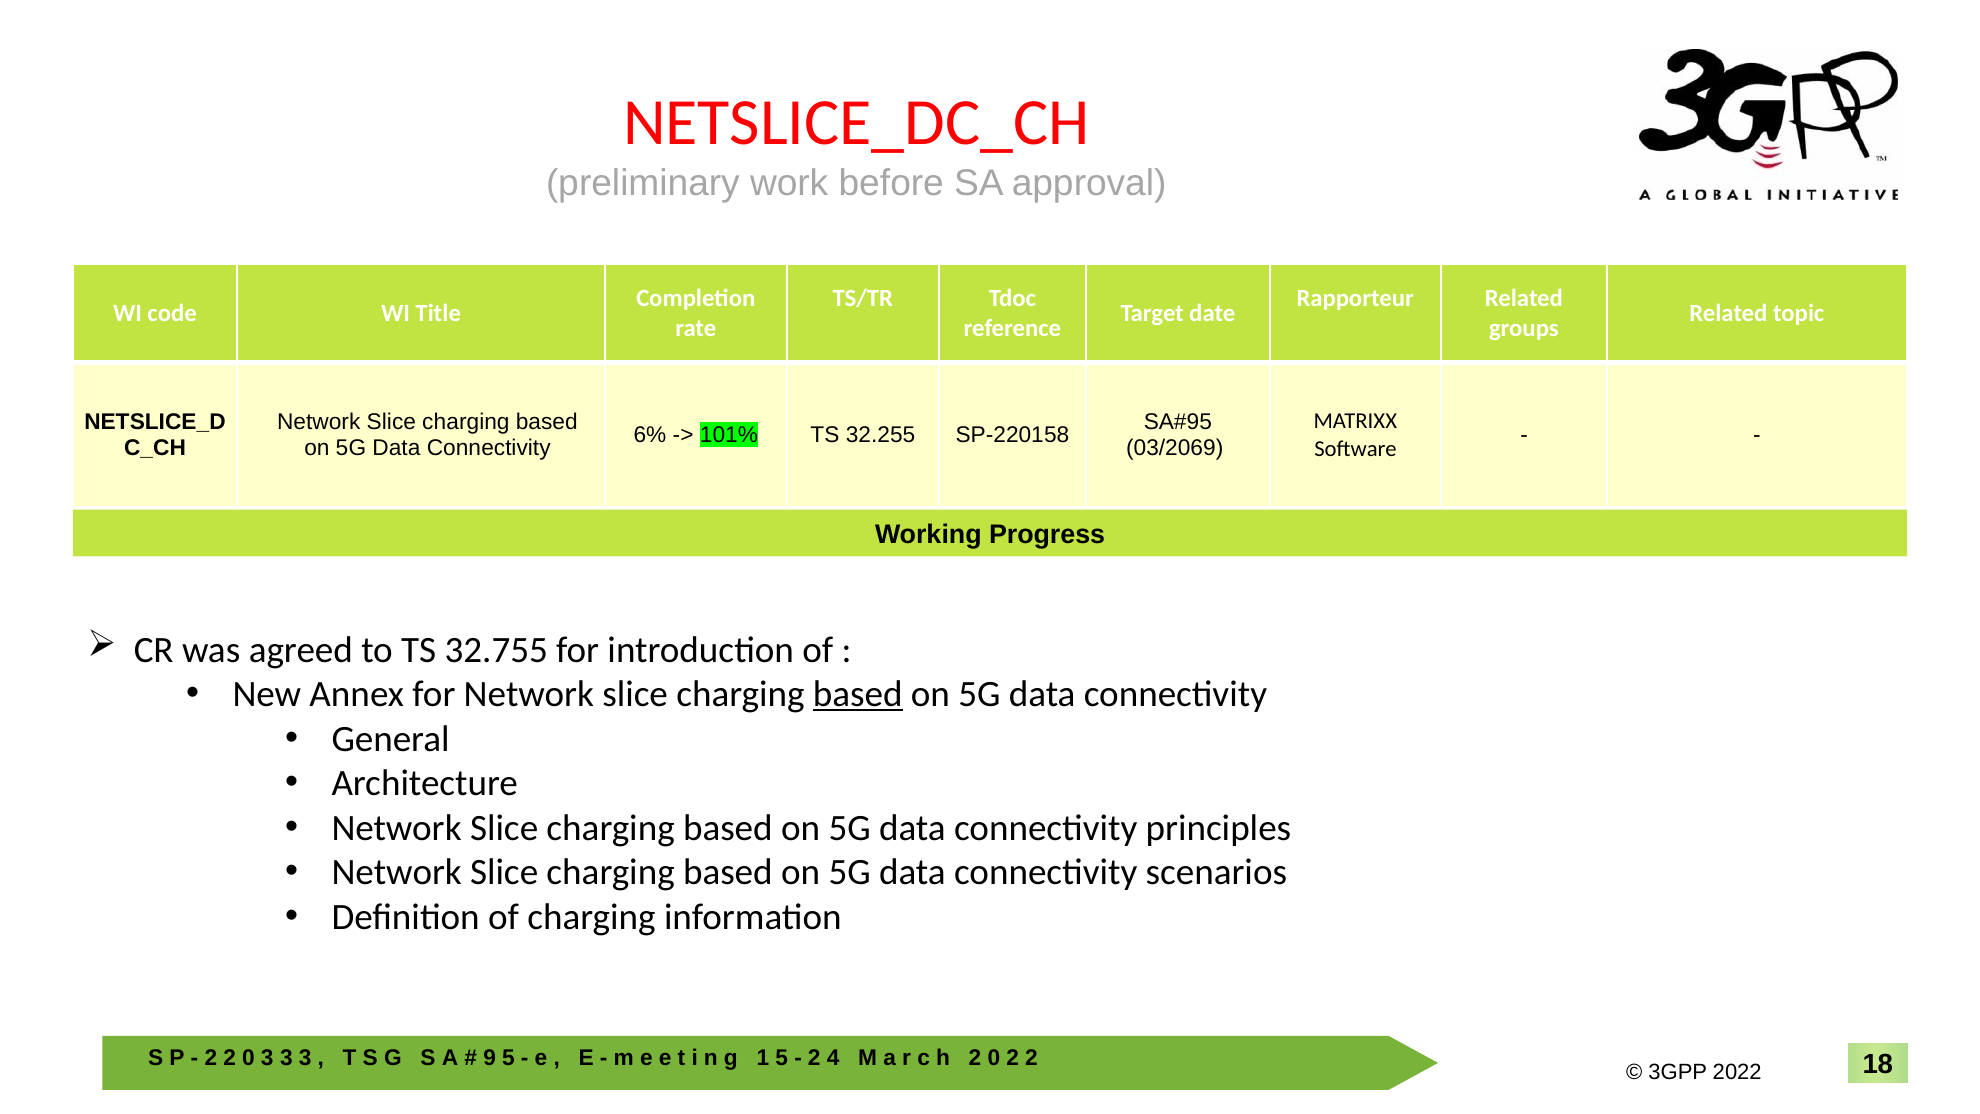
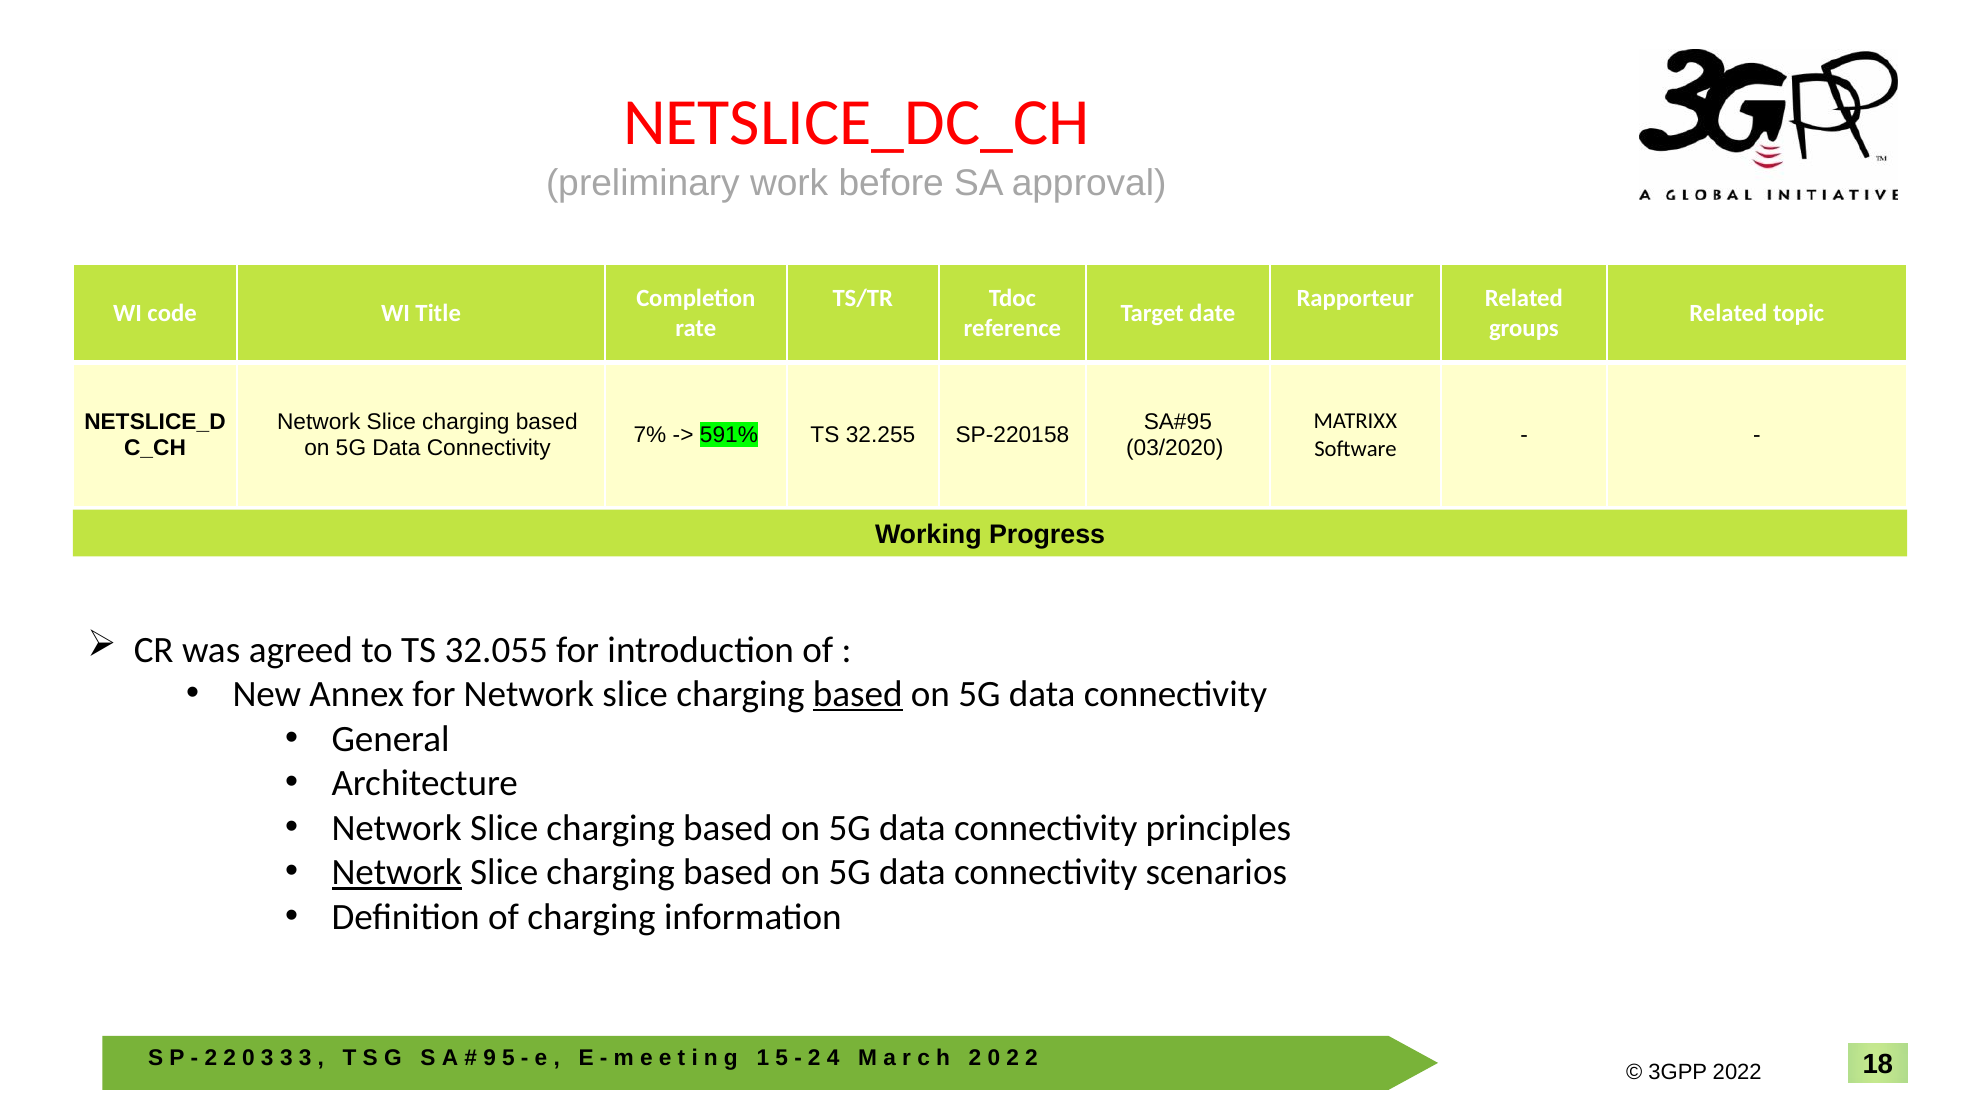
6%: 6% -> 7%
101%: 101% -> 591%
03/2069: 03/2069 -> 03/2020
32.755: 32.755 -> 32.055
Network at (397, 872) underline: none -> present
